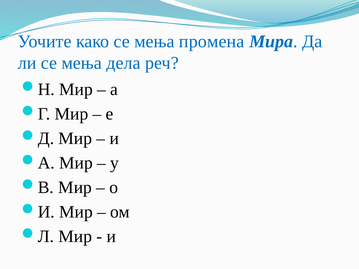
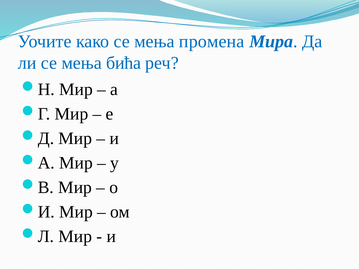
дела: дела -> бића
